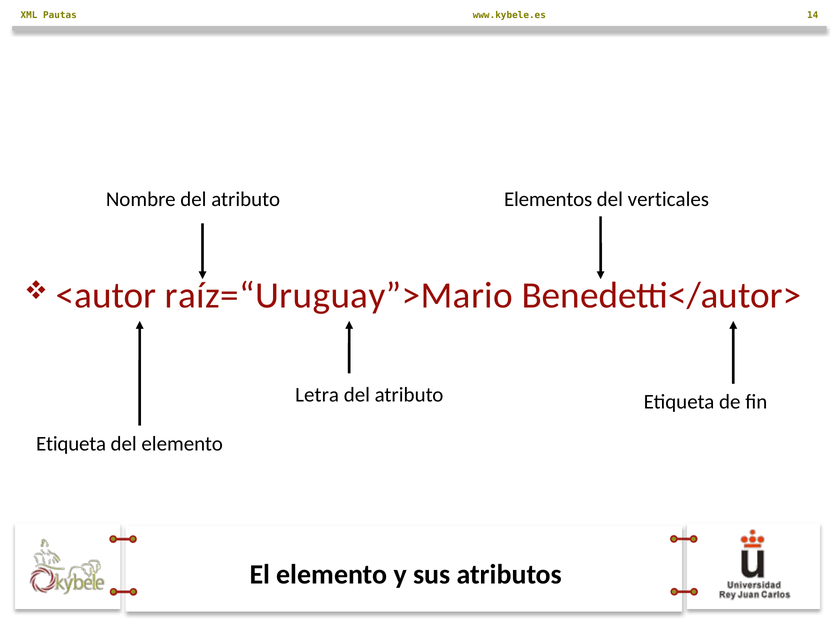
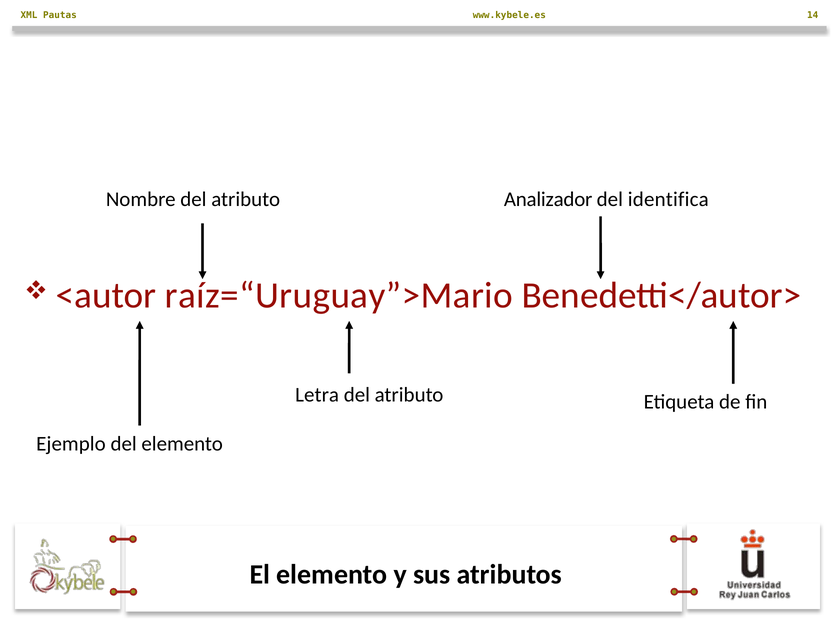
Elementos: Elementos -> Analizador
verticales: verticales -> identifica
Etiqueta at (71, 444): Etiqueta -> Ejemplo
